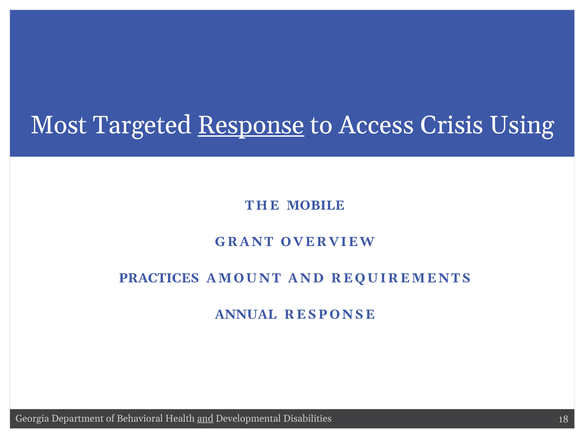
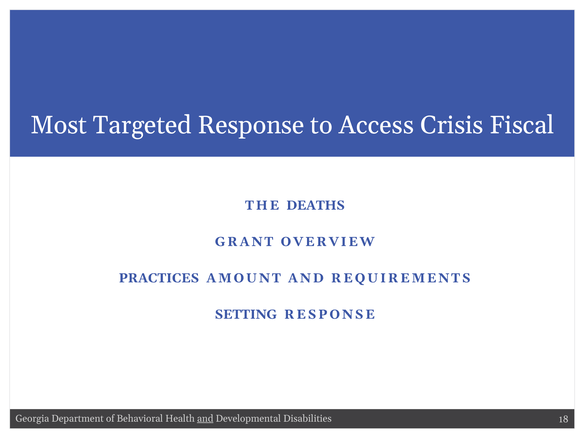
Response at (251, 125) underline: present -> none
Using: Using -> Fiscal
MOBILE: MOBILE -> DEATHS
ANNUAL: ANNUAL -> SETTING
